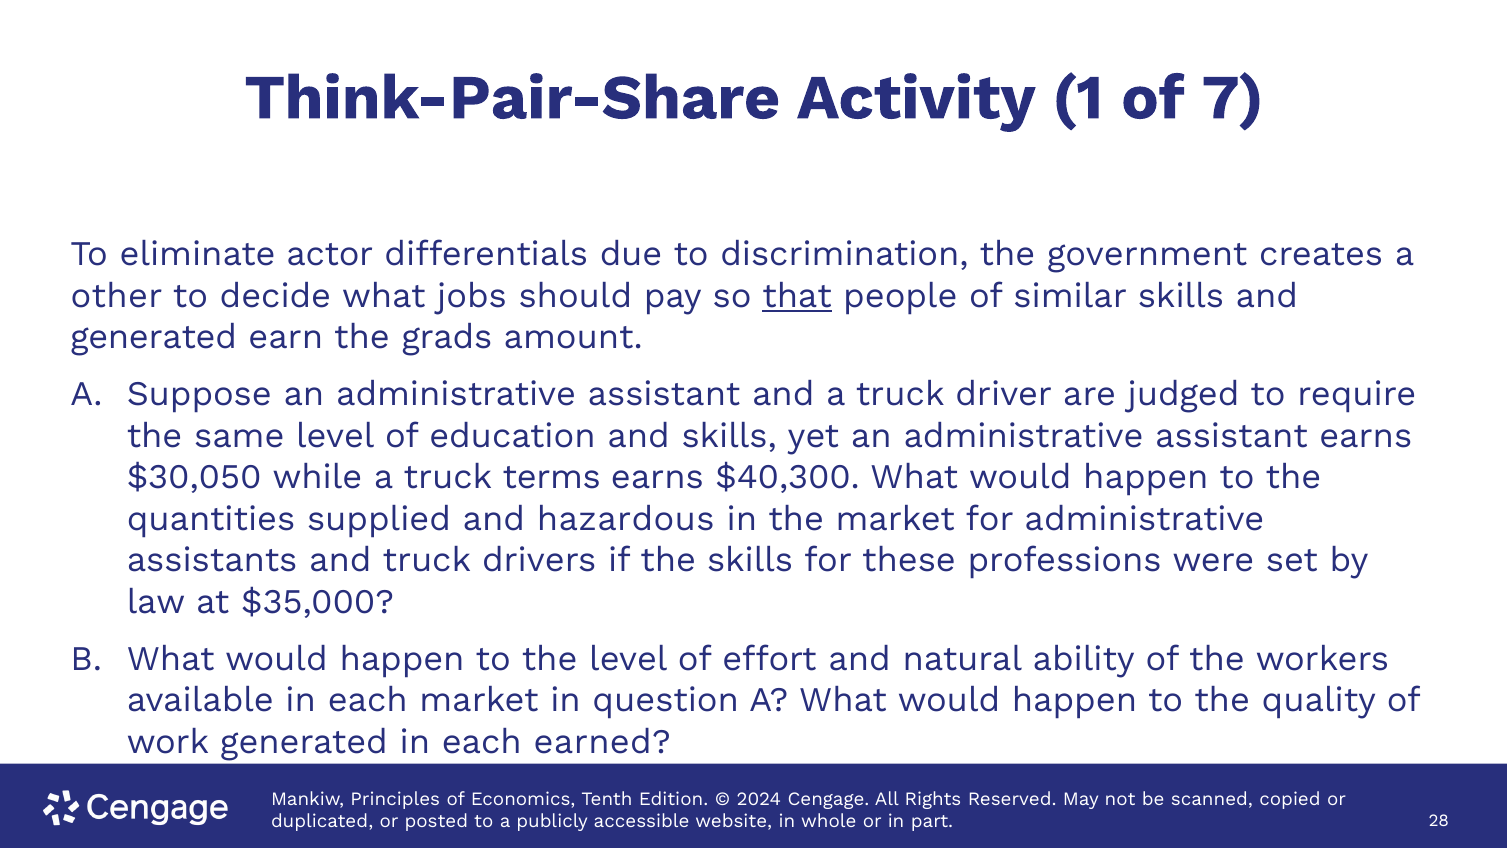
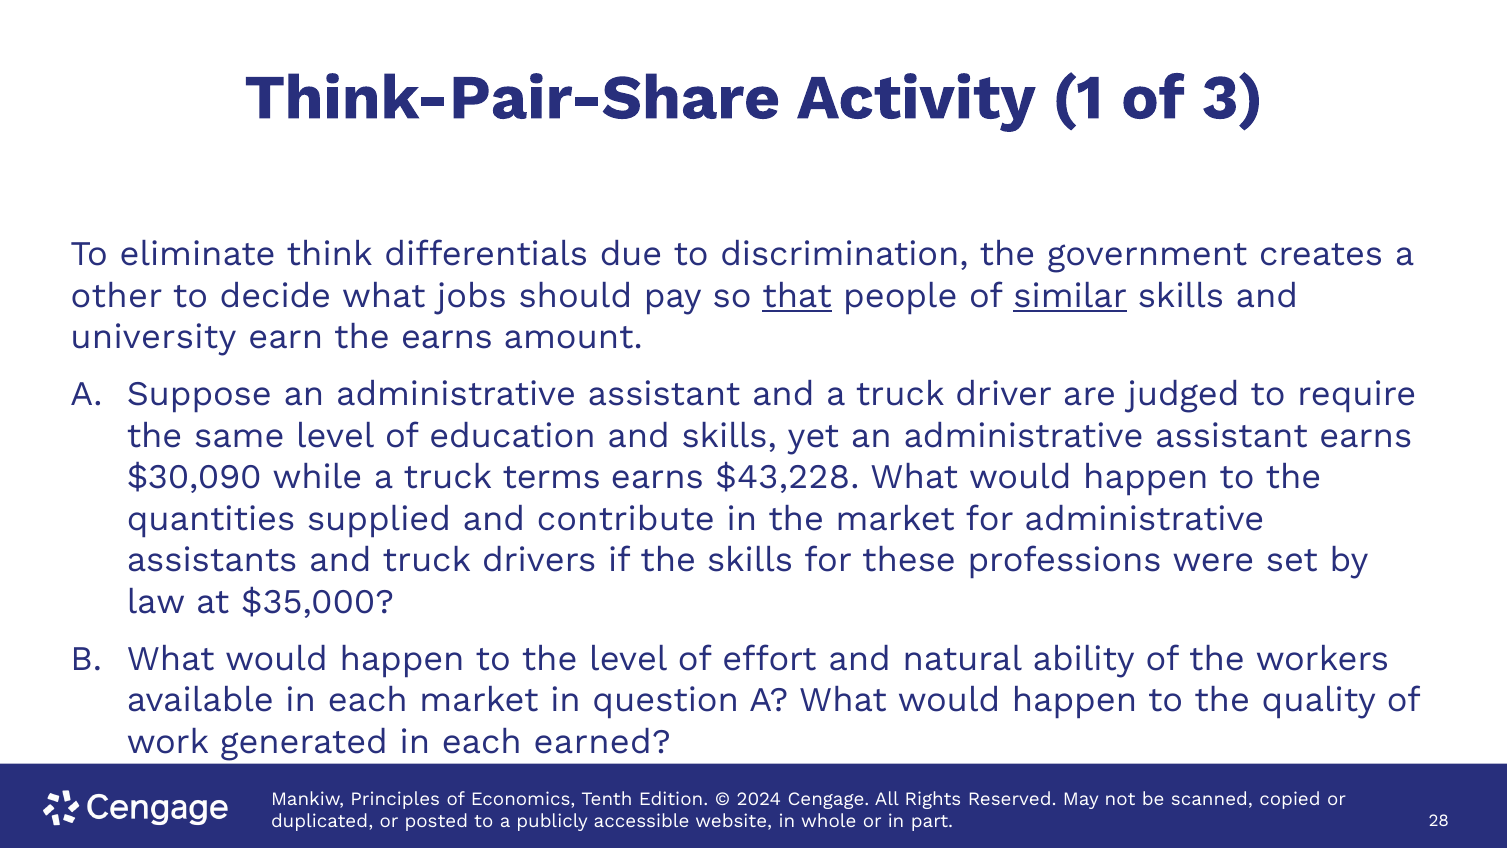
7: 7 -> 3
actor: actor -> think
similar underline: none -> present
generated at (154, 337): generated -> university
the grads: grads -> earns
$30,050: $30,050 -> $30,090
$40,300: $40,300 -> $43,228
hazardous: hazardous -> contribute
